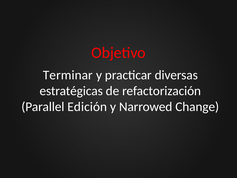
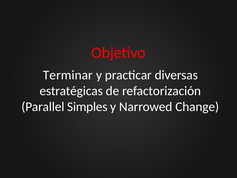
Edición: Edición -> Simples
